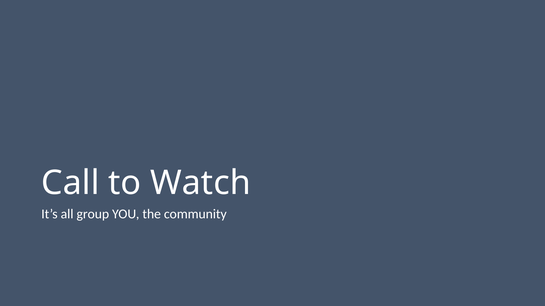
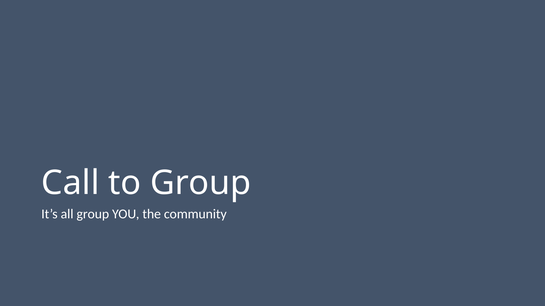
to Watch: Watch -> Group
